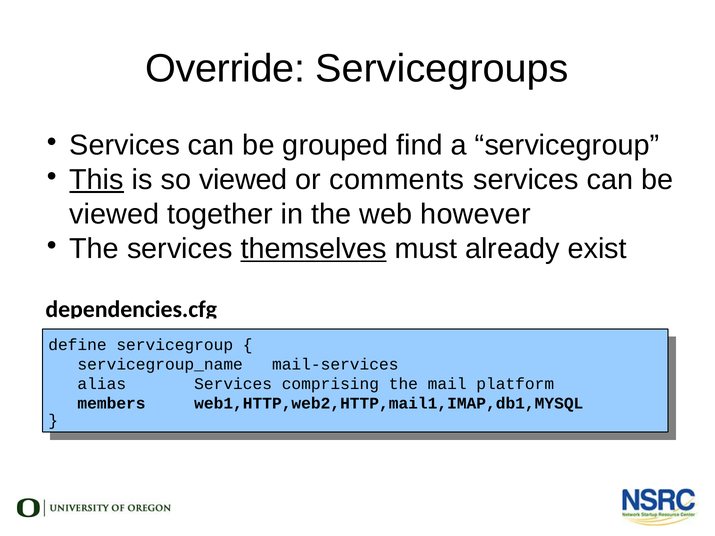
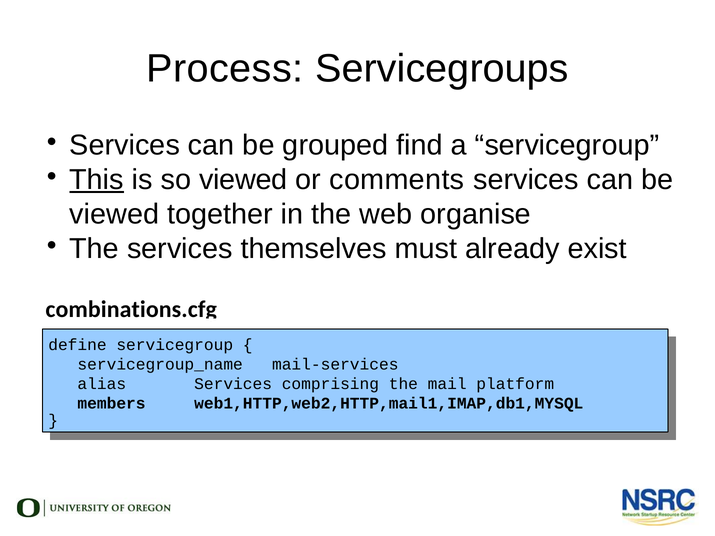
Override: Override -> Process
however: however -> organise
themselves underline: present -> none
dependencies.cfg: dependencies.cfg -> combinations.cfg
